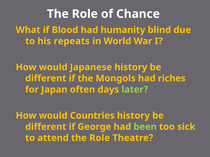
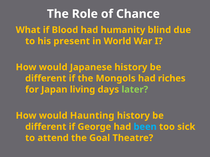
repeats: repeats -> present
often: often -> living
Countries: Countries -> Haunting
been colour: light green -> light blue
attend the Role: Role -> Goal
